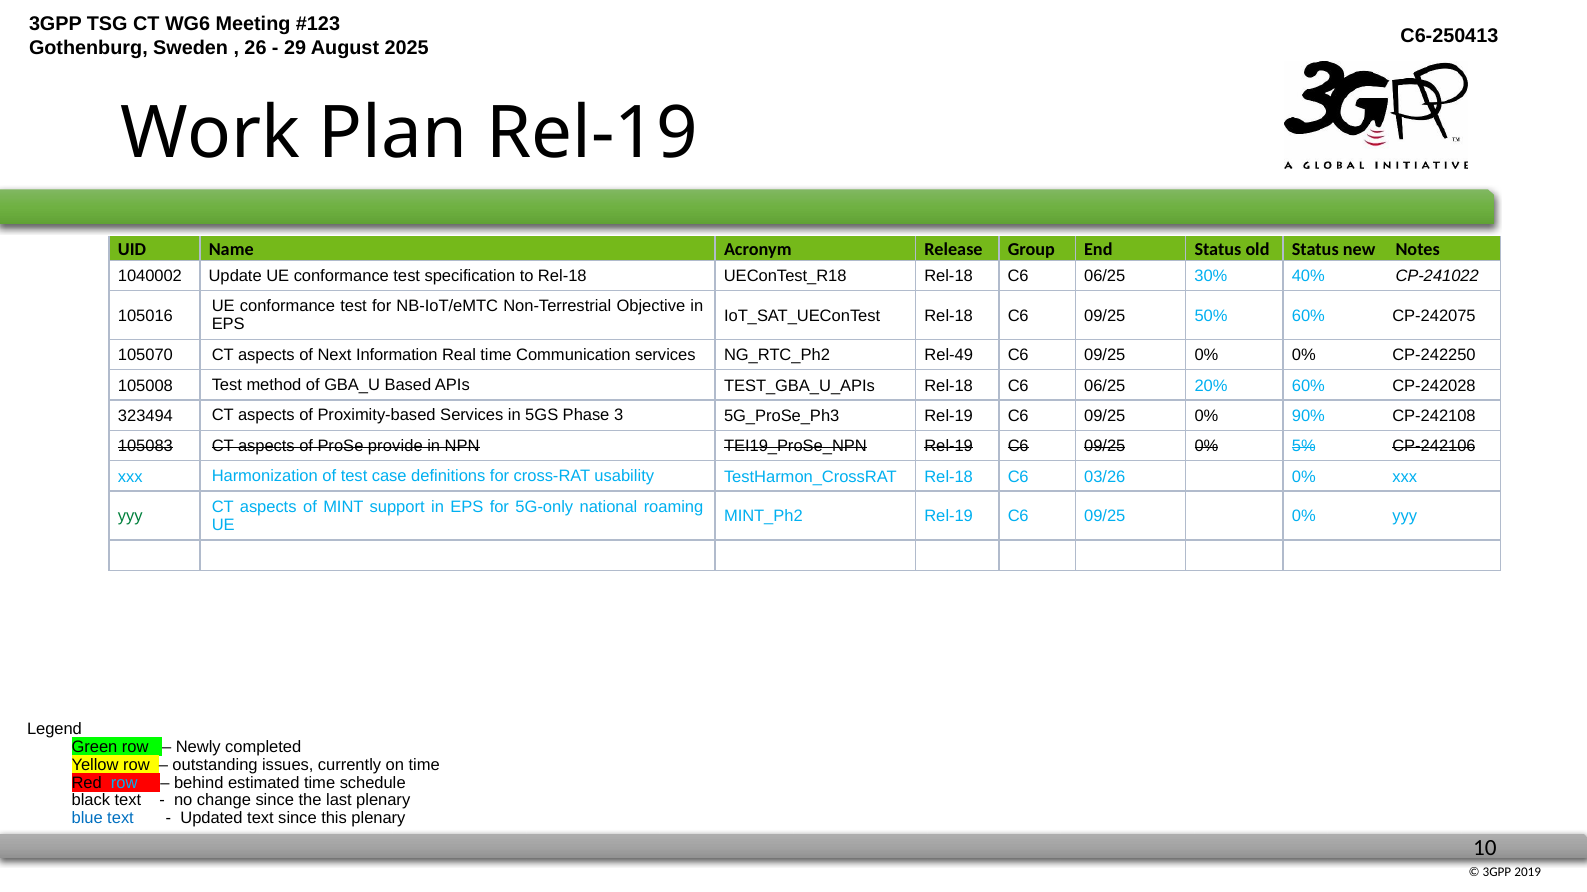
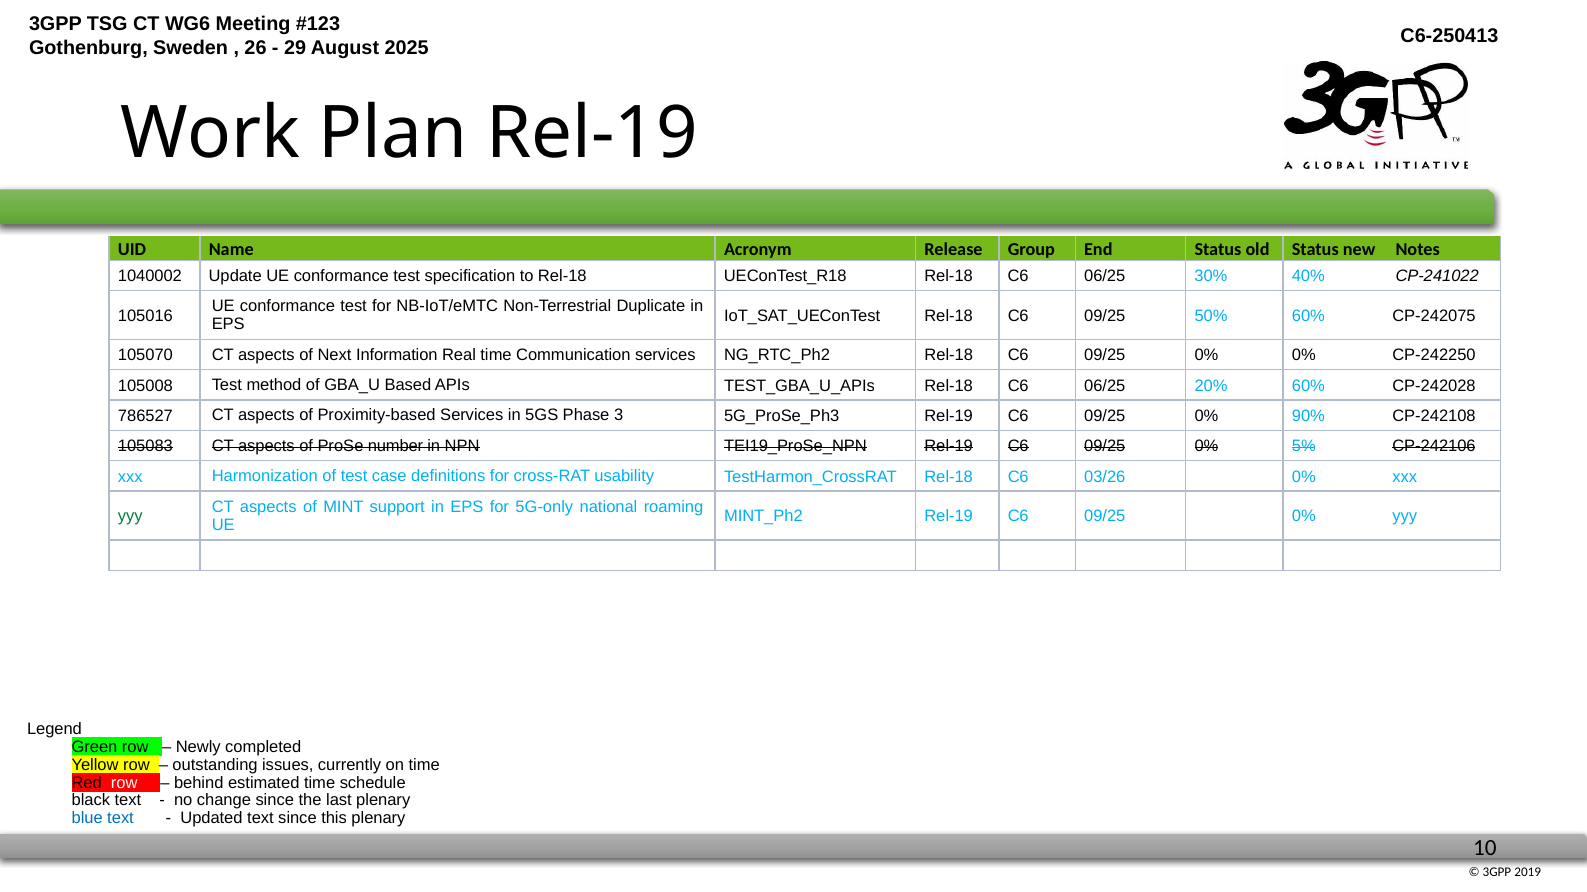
Objective: Objective -> Duplicate
Rel-49 at (949, 356): Rel-49 -> Rel-18
323494: 323494 -> 786527
provide: provide -> number
row at (124, 783) colour: light blue -> white
